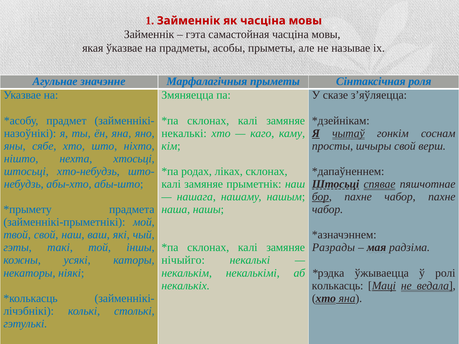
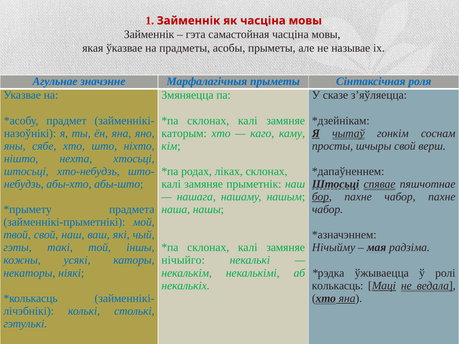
некалькі at (184, 133): некалькі -> каторым
Разрады: Разрады -> Нічыйму
